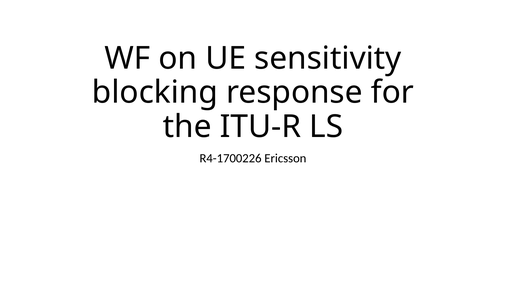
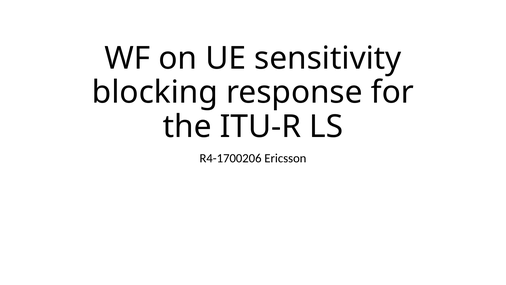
R4-1700226: R4-1700226 -> R4-1700206
